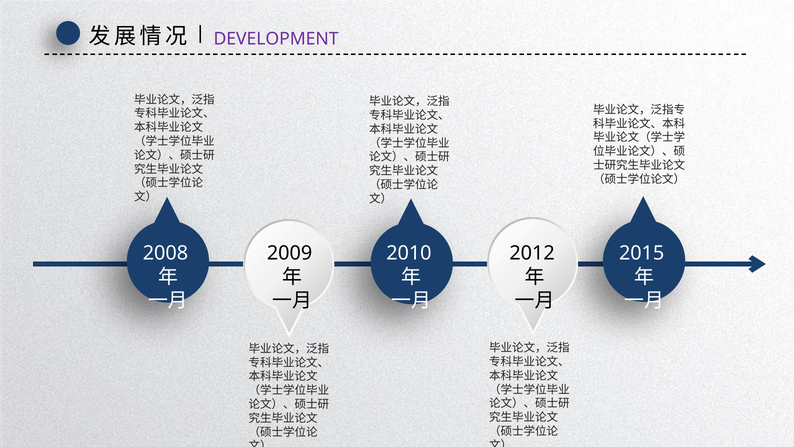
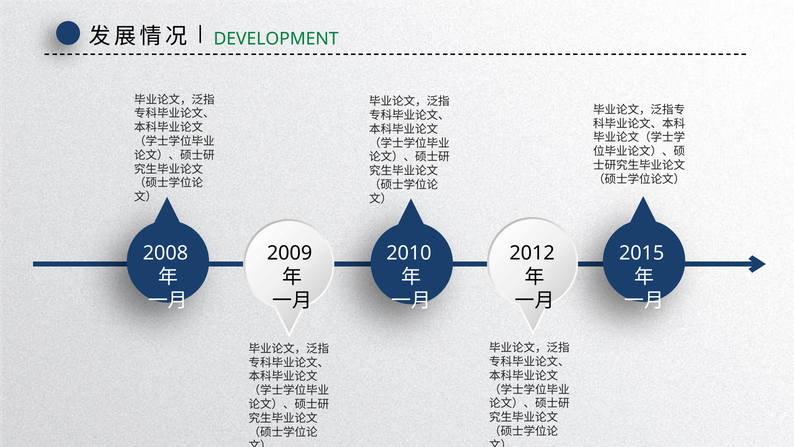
DEVELOPMENT colour: purple -> green
